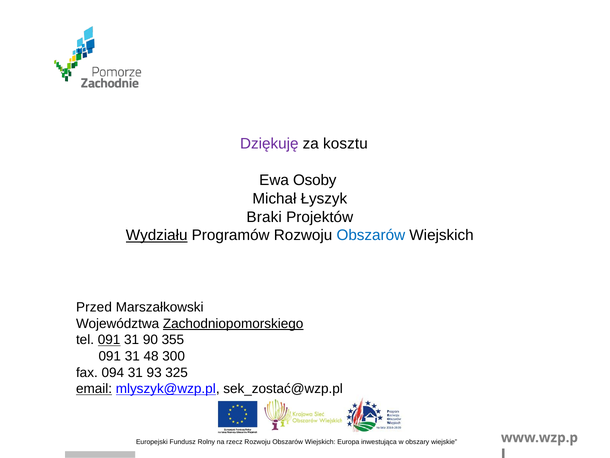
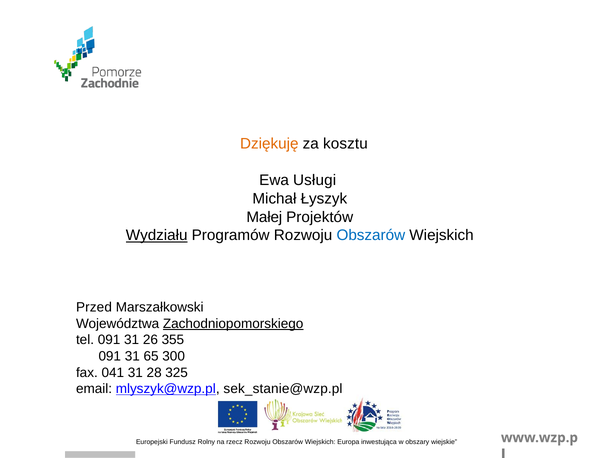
Dziękuję colour: purple -> orange
Osoby: Osoby -> Usługi
Braki: Braki -> Małej
091 at (109, 340) underline: present -> none
90: 90 -> 26
48: 48 -> 65
094: 094 -> 041
93: 93 -> 28
email underline: present -> none
sek_zostać@wzp.pl: sek_zostać@wzp.pl -> sek_stanie@wzp.pl
